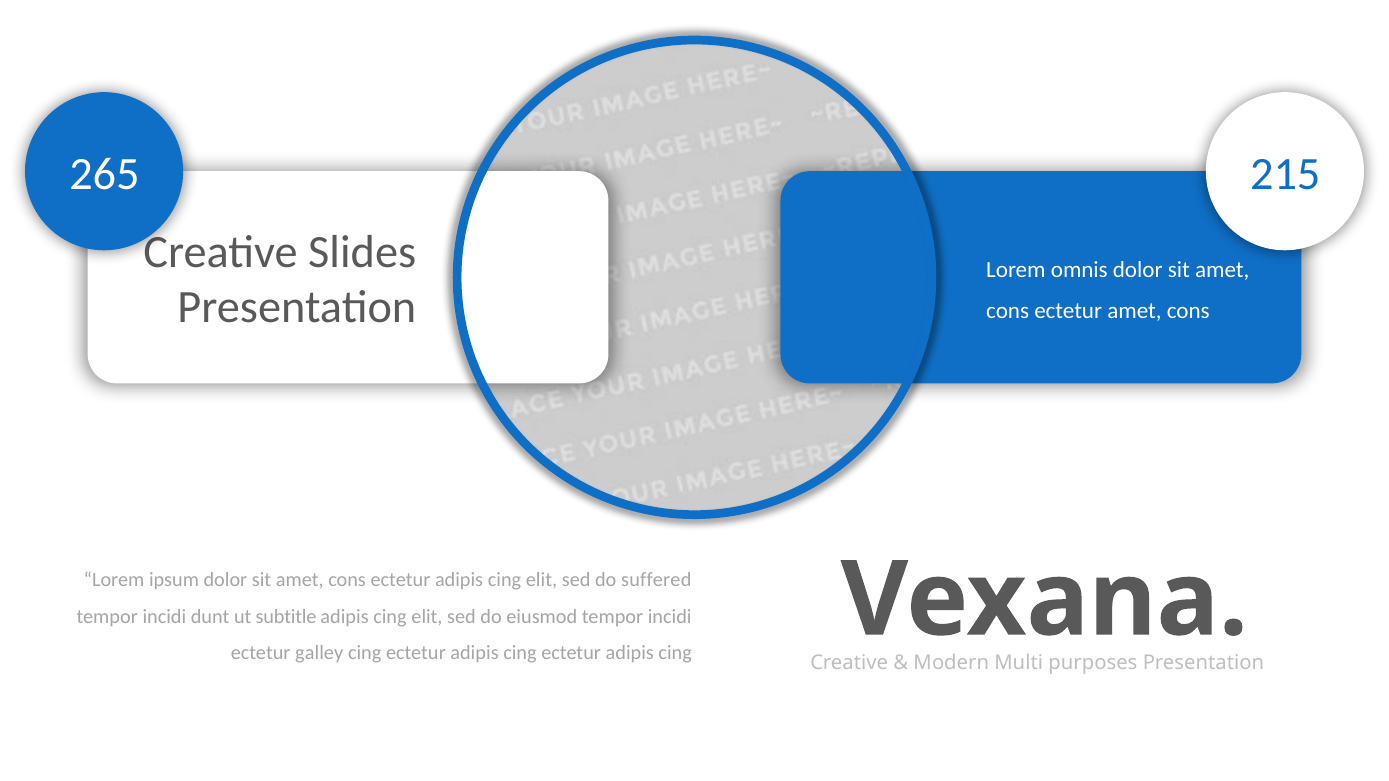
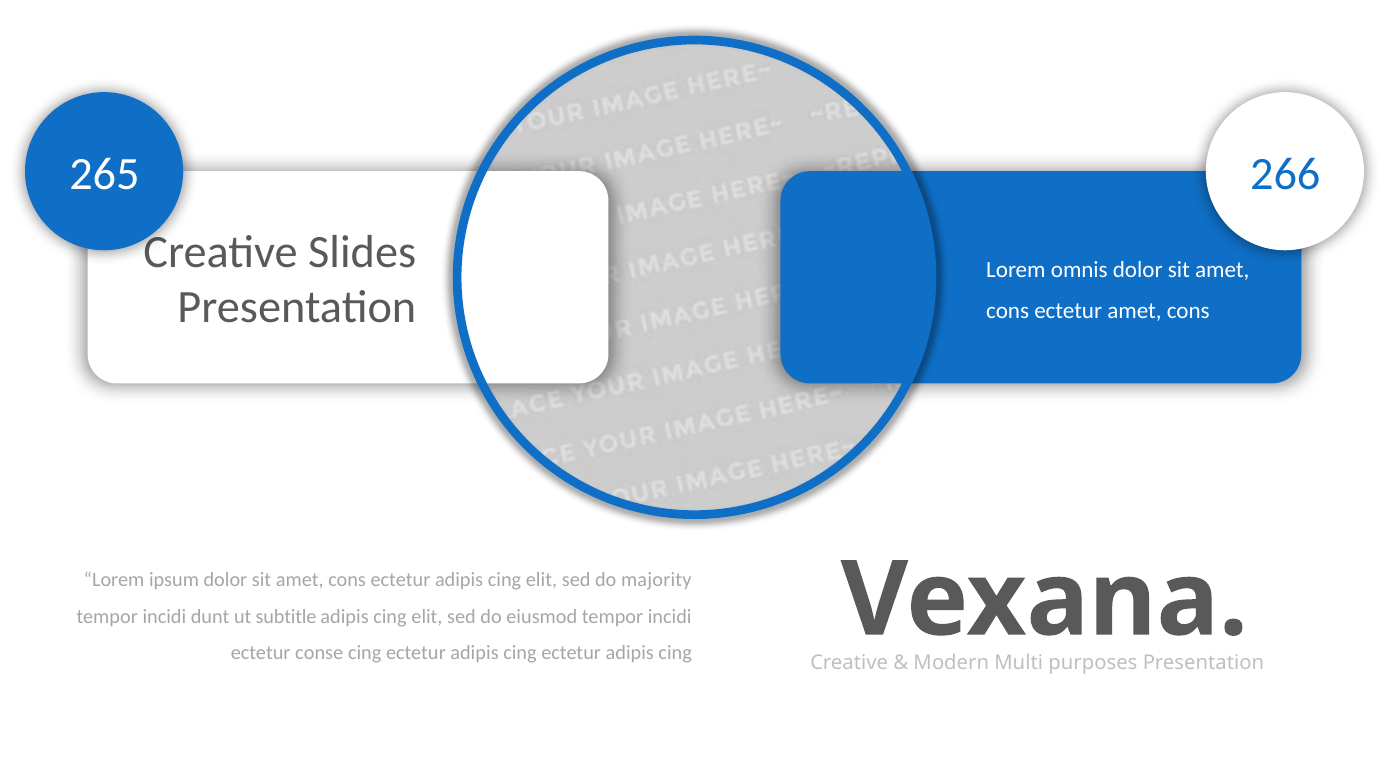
215: 215 -> 266
suffered: suffered -> majority
galley: galley -> conse
